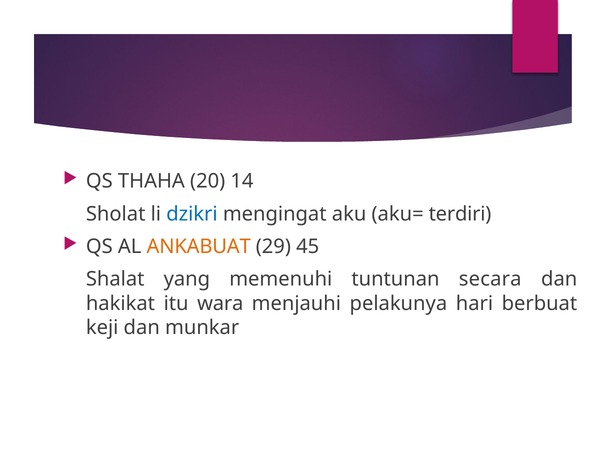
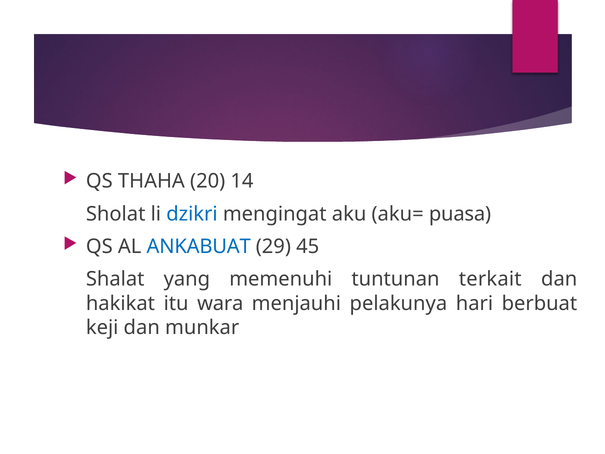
terdiri: terdiri -> puasa
ANKABUAT colour: orange -> blue
secara: secara -> terkait
